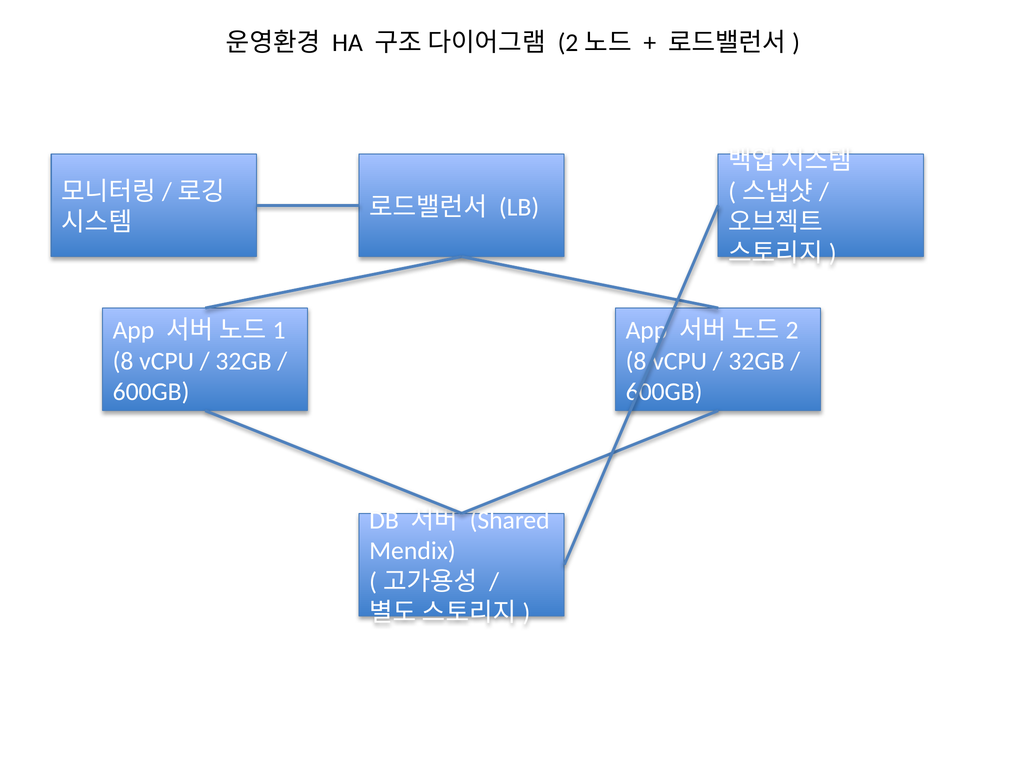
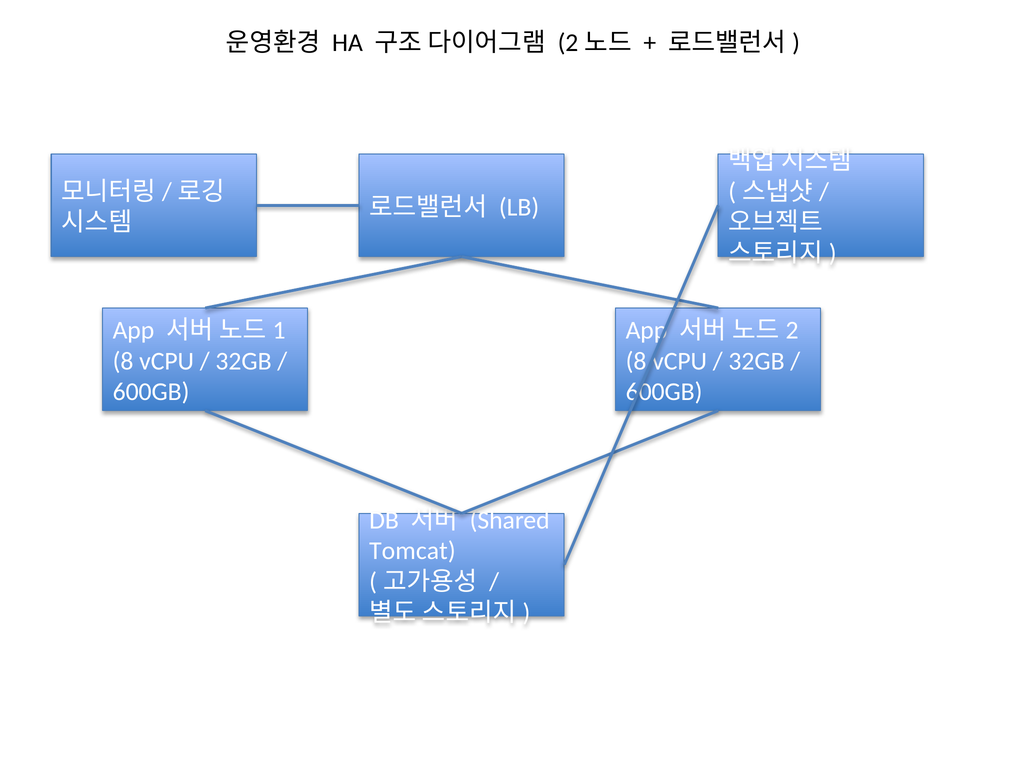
Mendix: Mendix -> Tomcat
